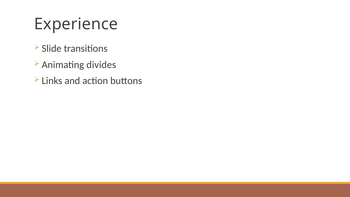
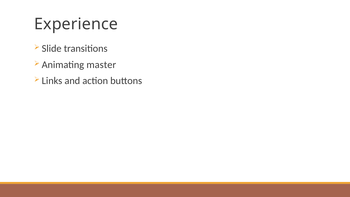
divides: divides -> master
